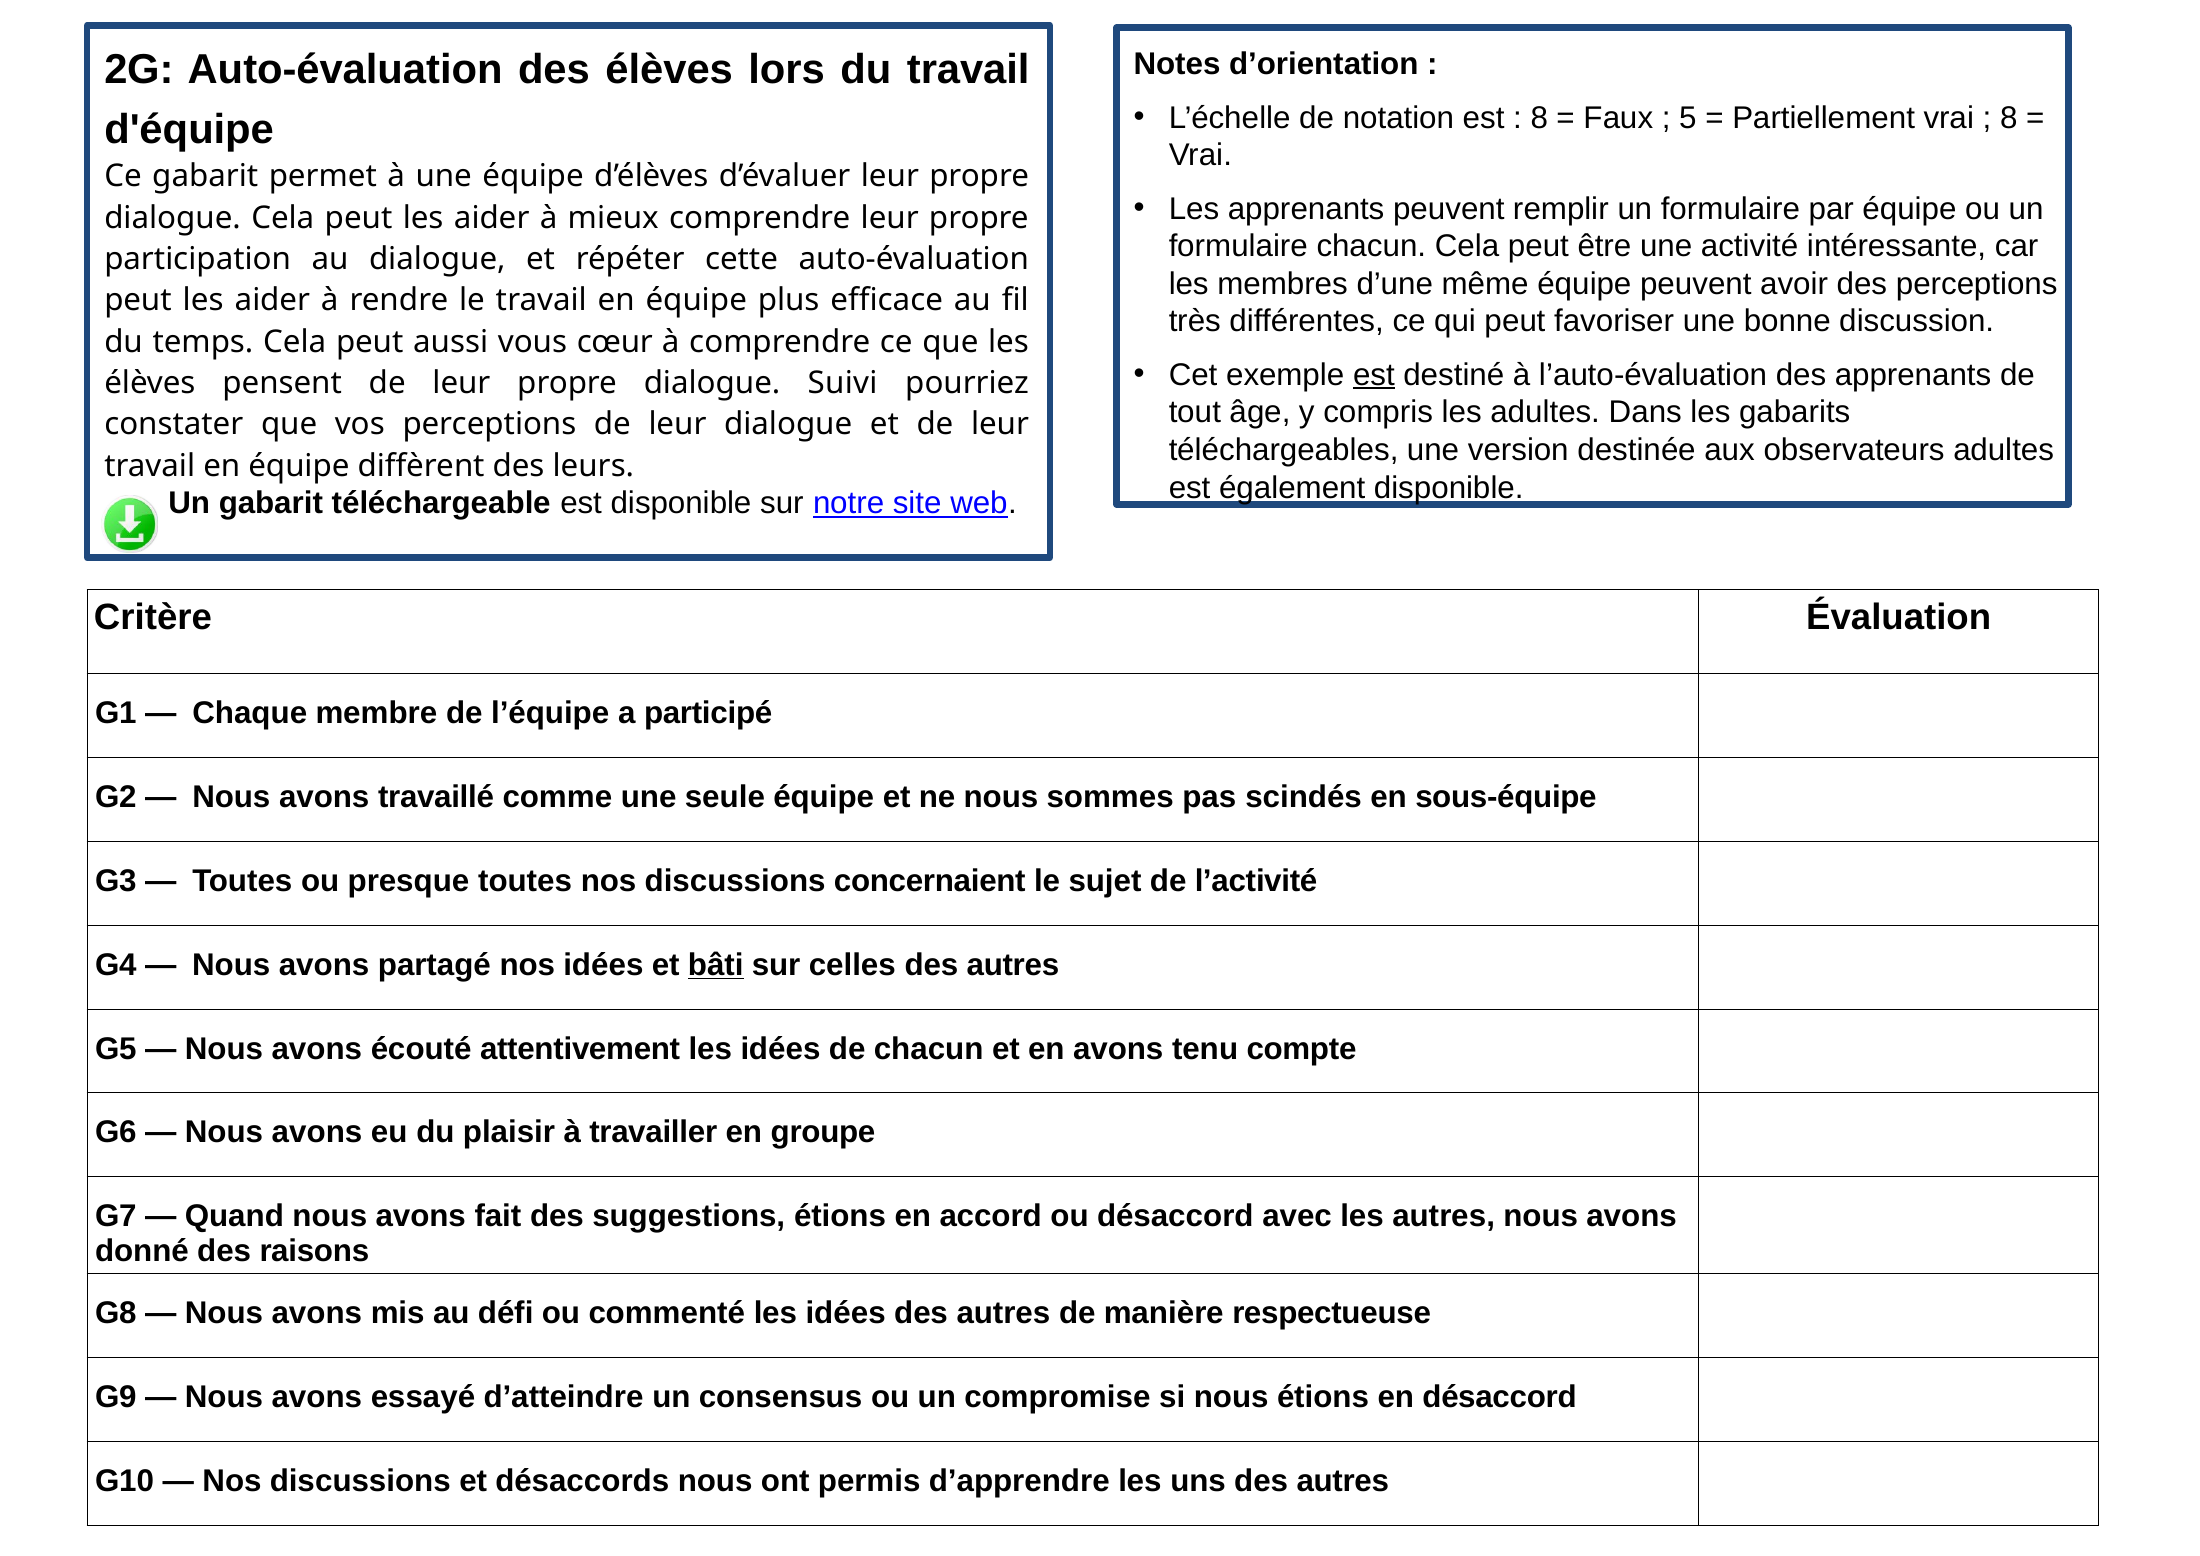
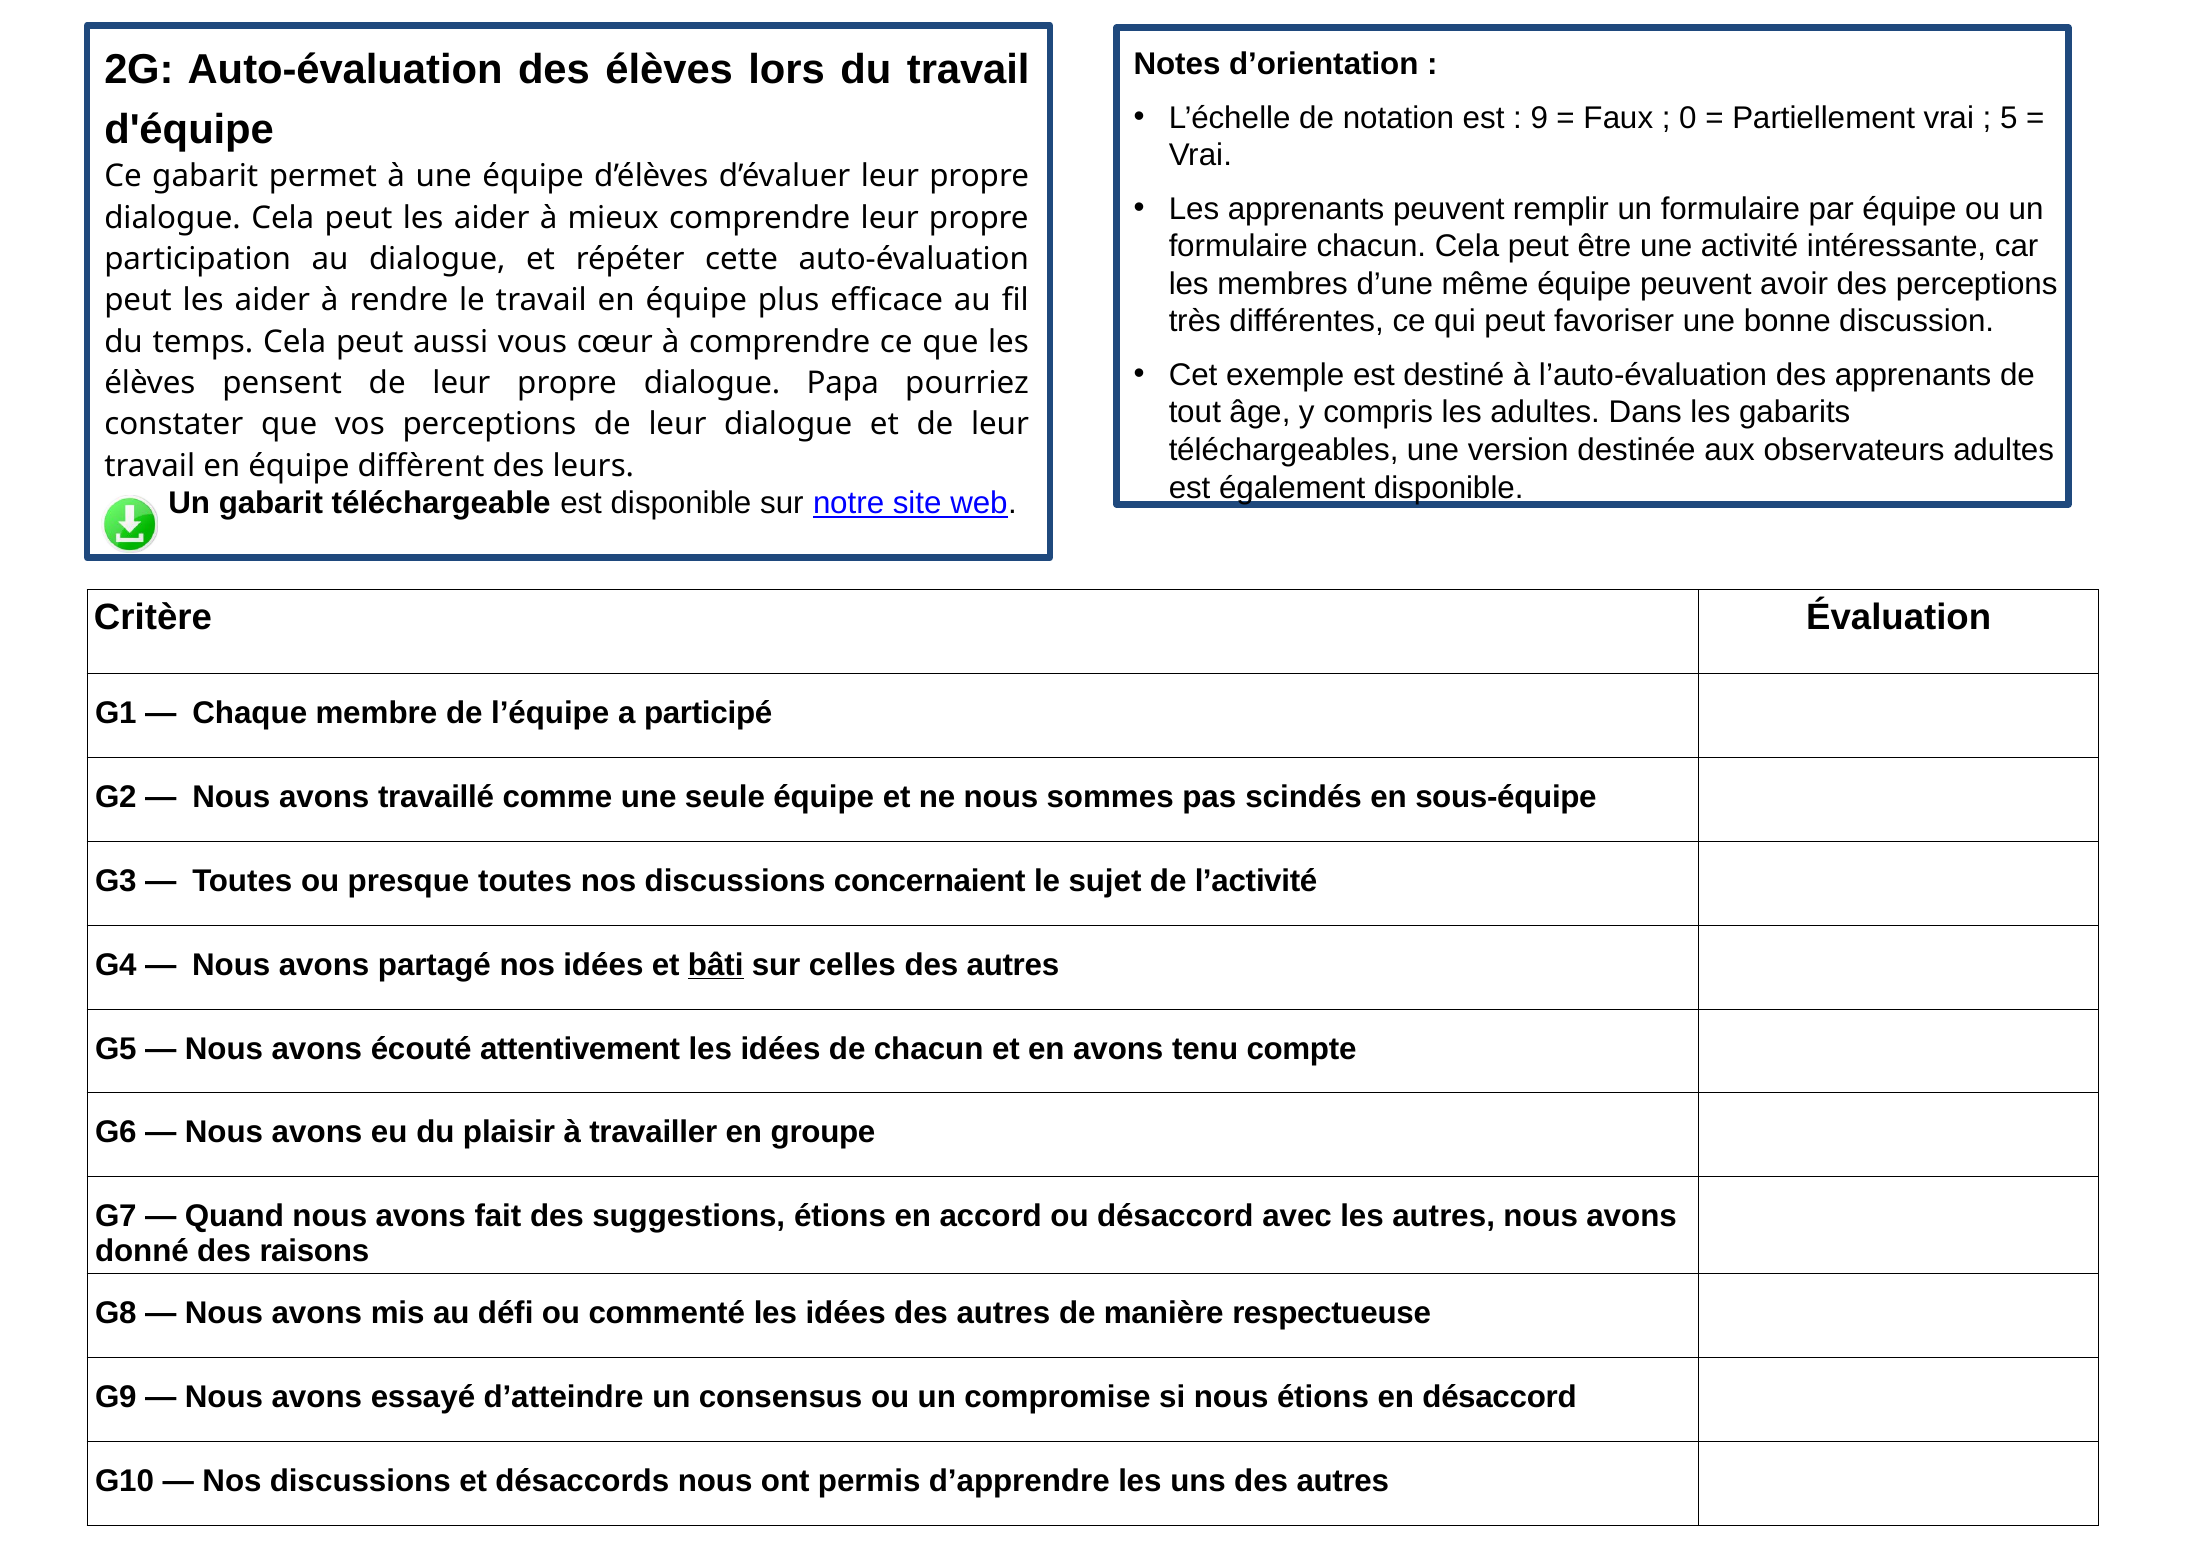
8 at (1539, 118): 8 -> 9
5: 5 -> 0
8 at (2009, 118): 8 -> 5
est at (1374, 375) underline: present -> none
Suivi: Suivi -> Papa
